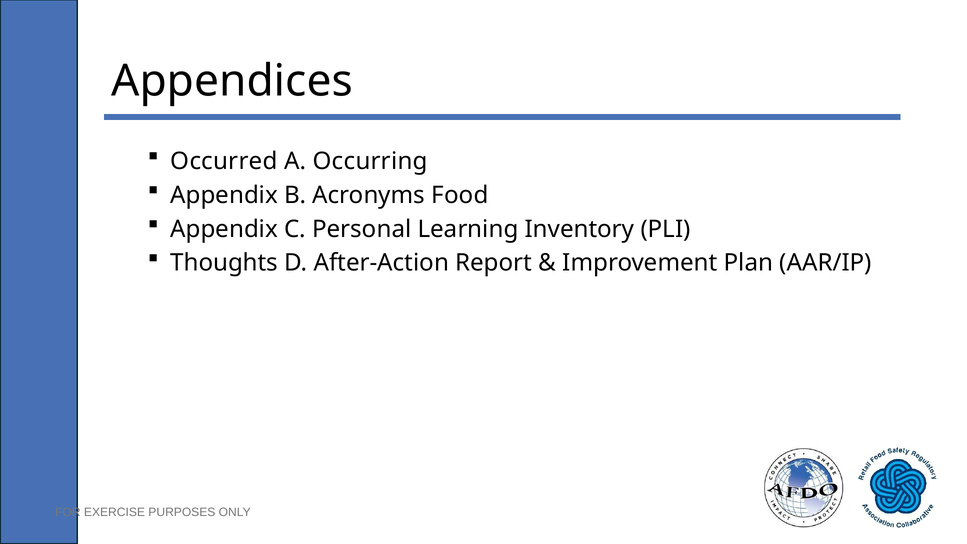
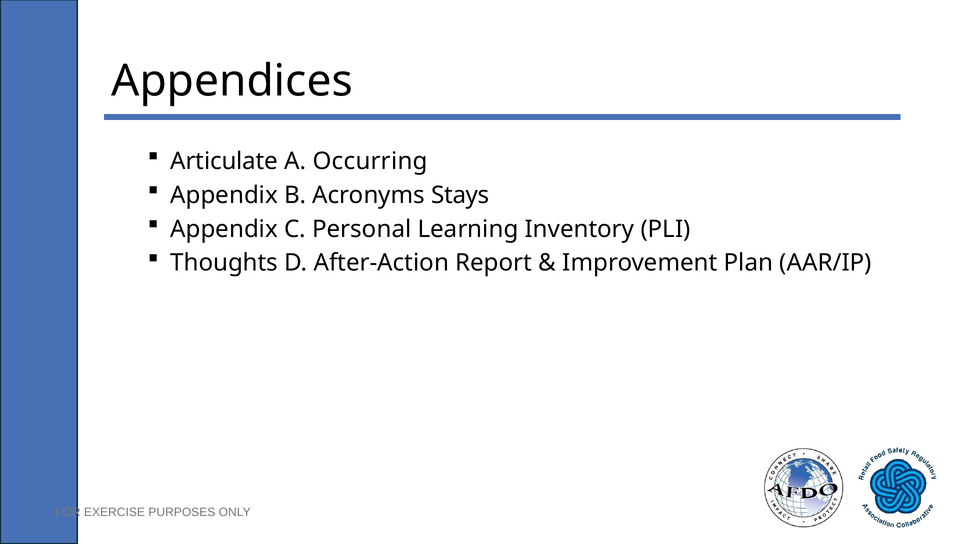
Occurred: Occurred -> Articulate
Food: Food -> Stays
